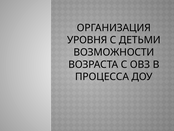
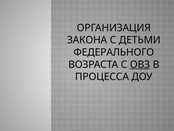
УРОВНЯ: УРОВНЯ -> ЗАКОНА
ВОЗМОЖНОСТИ: ВОЗМОЖНОСТИ -> ФЕДЕРАЛЬНОГО
ОВЗ underline: none -> present
